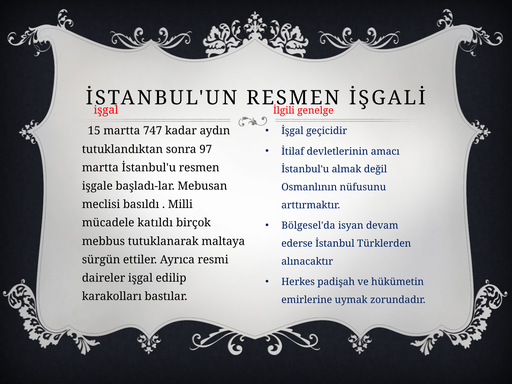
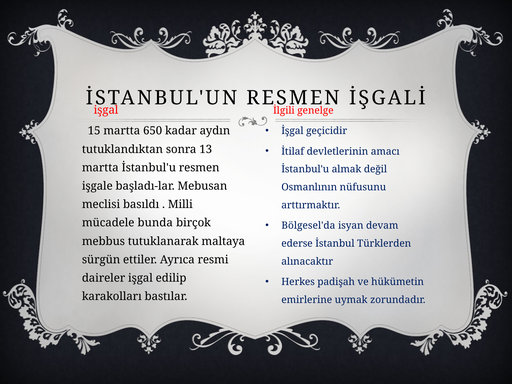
747: 747 -> 650
97: 97 -> 13
katıldı: katıldı -> bunda
